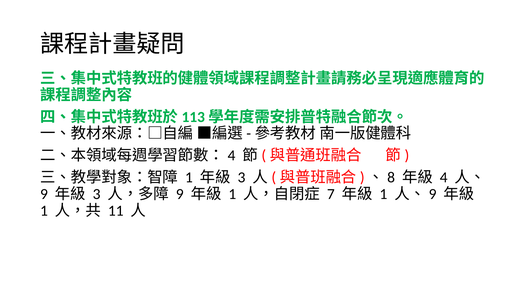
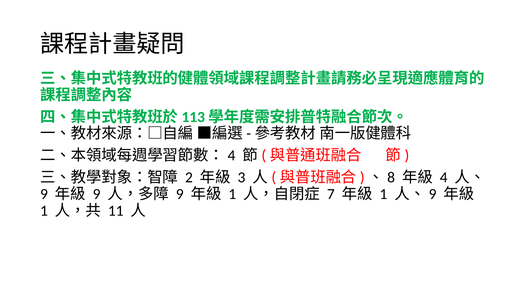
1 at (189, 178): 1 -> 2
3 at (97, 194): 3 -> 9
